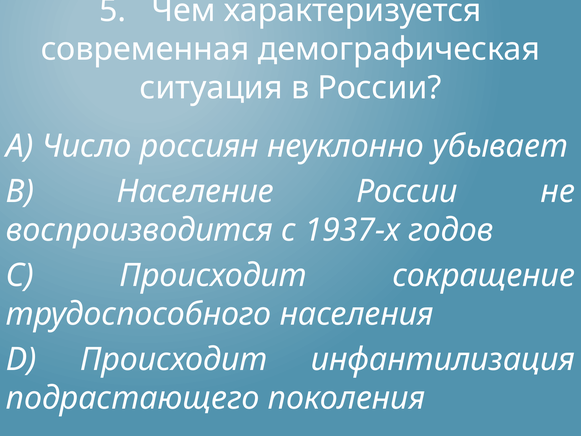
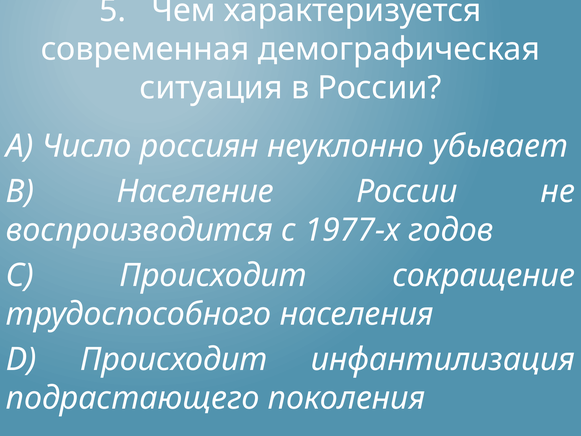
1937-х: 1937-х -> 1977-х
